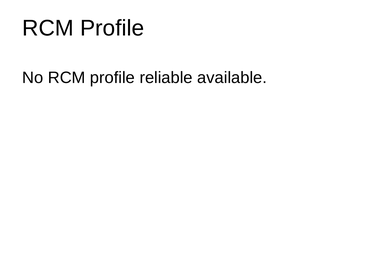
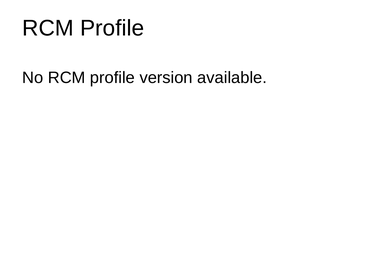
reliable: reliable -> version
